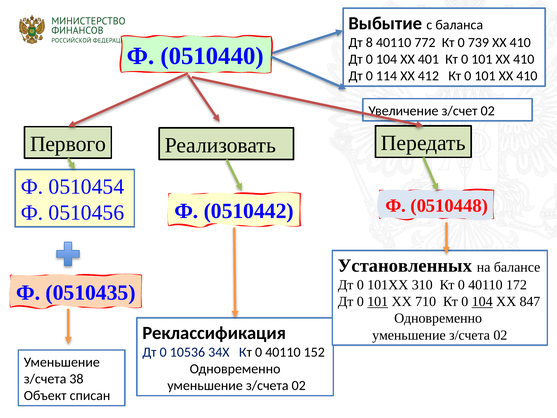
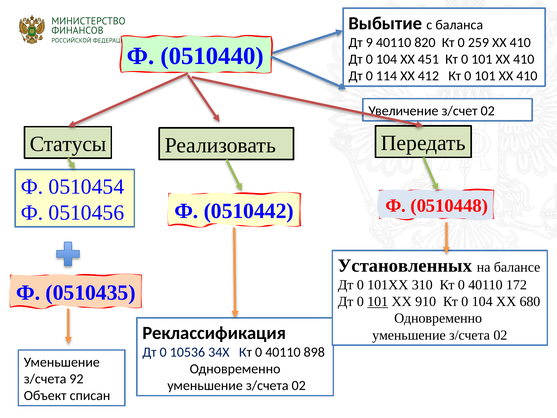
8: 8 -> 9
772: 772 -> 820
739: 739 -> 259
401: 401 -> 451
Первого: Первого -> Статусы
710: 710 -> 910
104 at (482, 301) underline: present -> none
847: 847 -> 680
152: 152 -> 898
38: 38 -> 92
